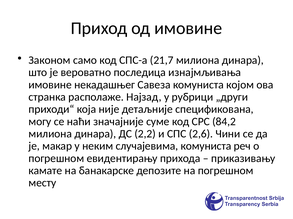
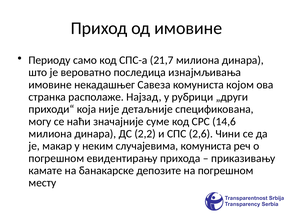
Законом: Законом -> Периоду
84,2: 84,2 -> 14,6
